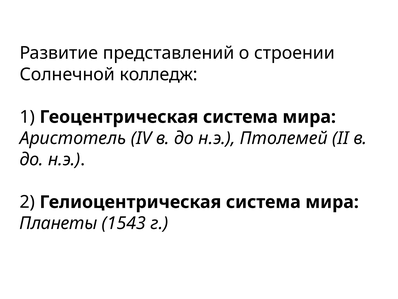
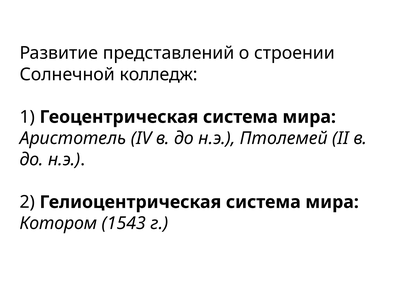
Планеты: Планеты -> Котором
